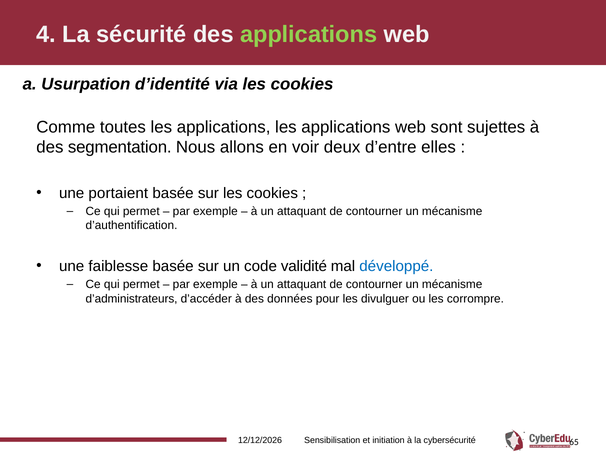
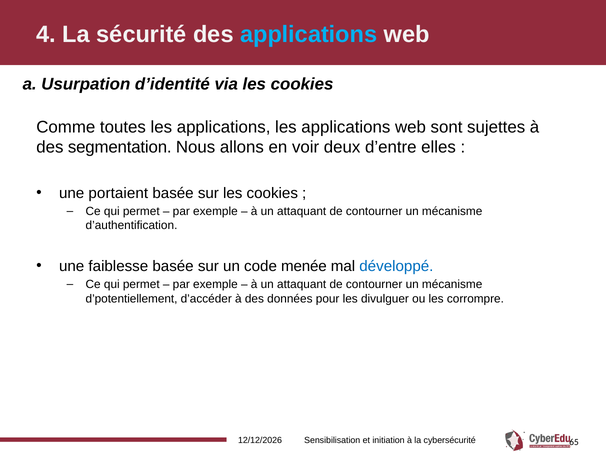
applications at (309, 34) colour: light green -> light blue
validité: validité -> menée
d’administrateurs: d’administrateurs -> d’potentiellement
